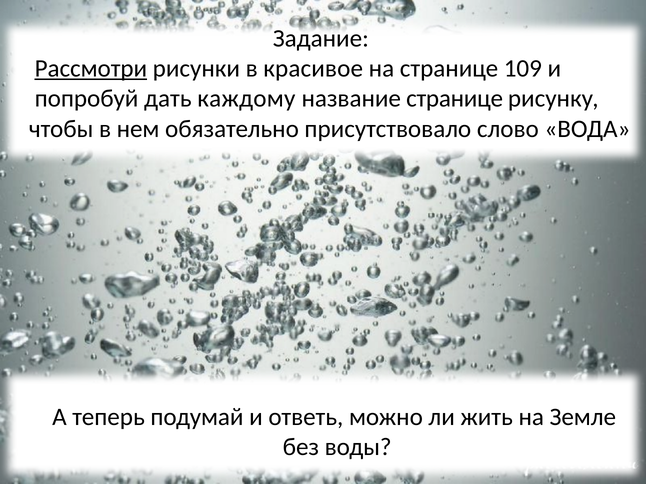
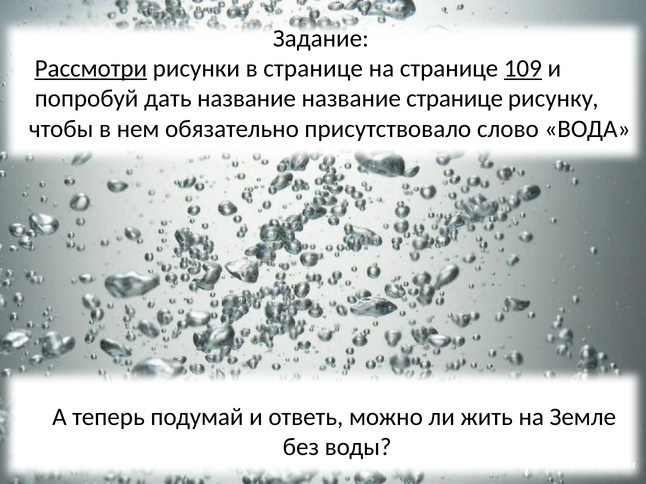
в красивое: красивое -> странице
109 underline: none -> present
дать каждому: каждому -> название
